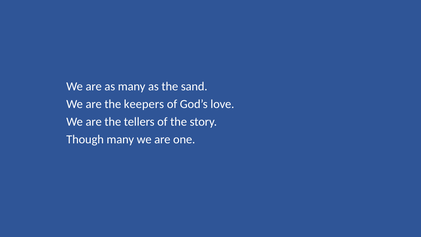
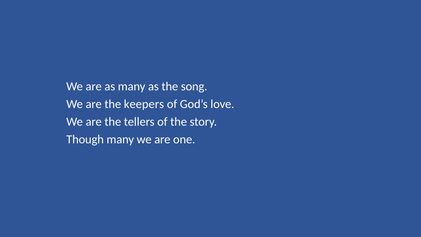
sand: sand -> song
